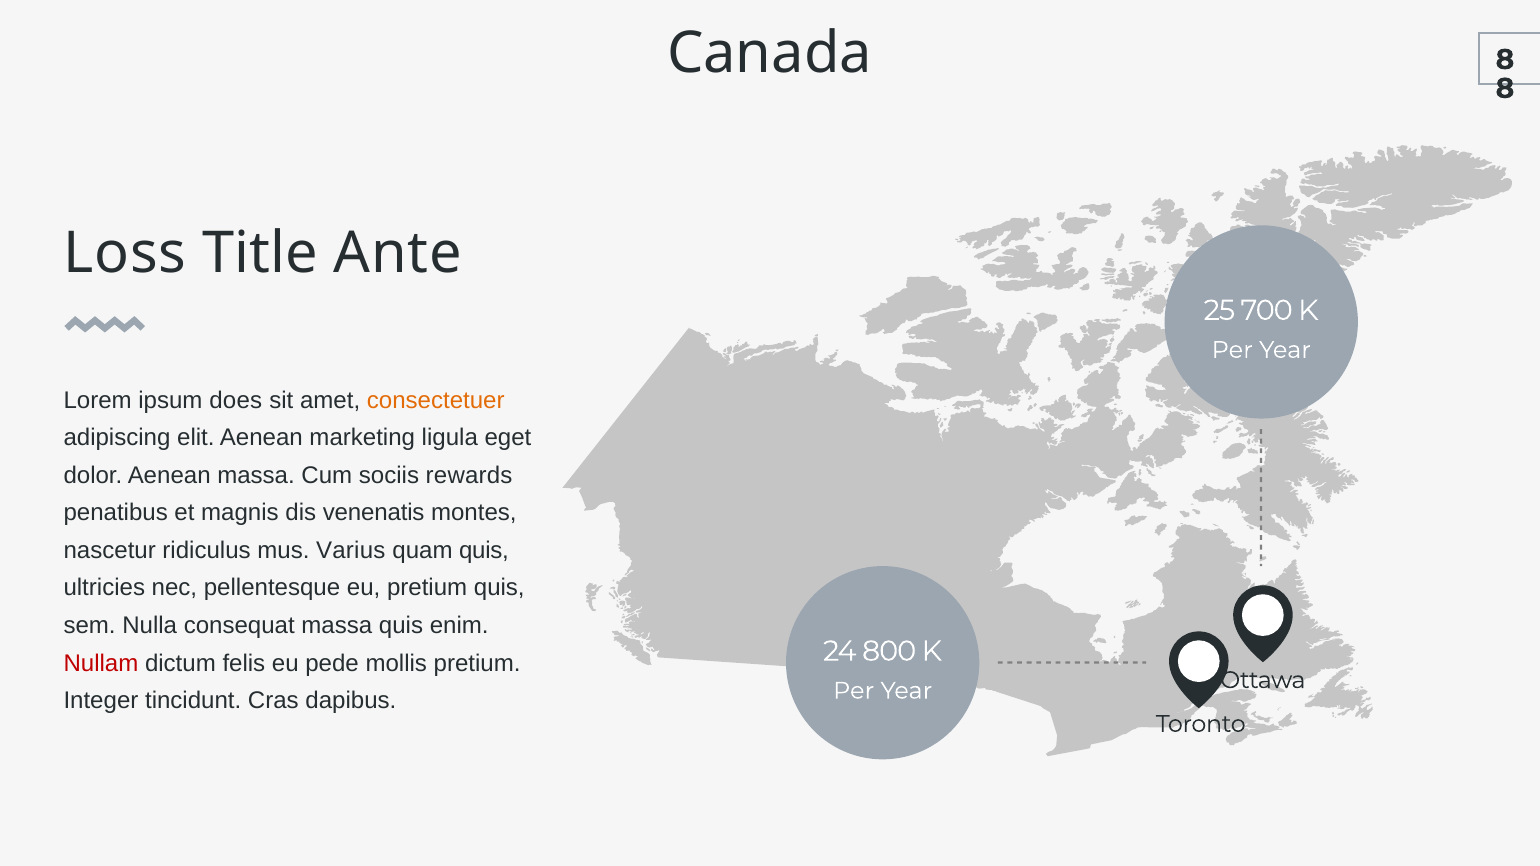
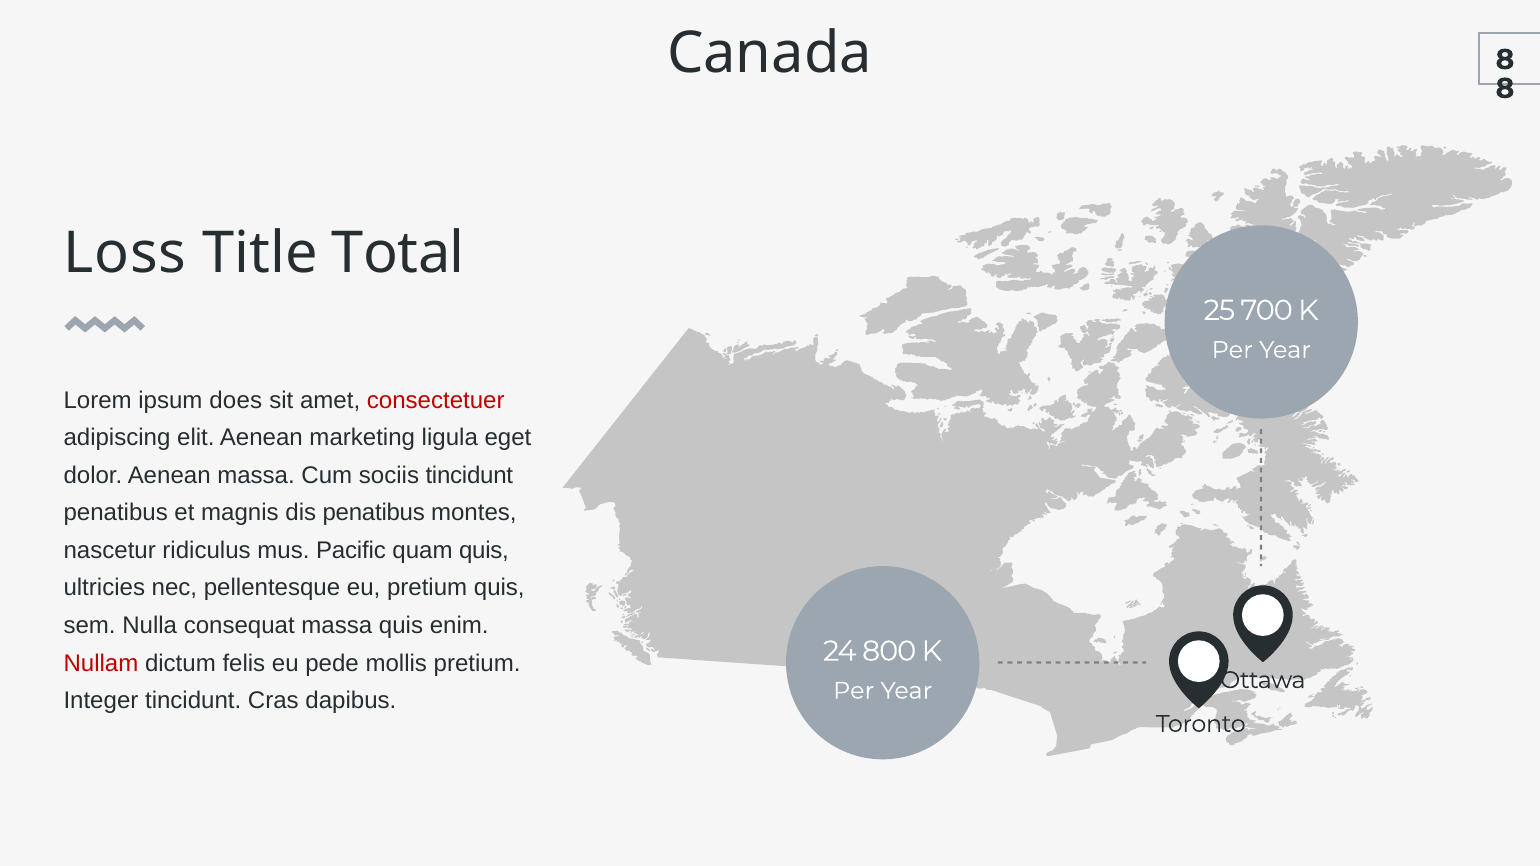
Ante: Ante -> Total
consectetuer colour: orange -> red
sociis rewards: rewards -> tincidunt
dis venenatis: venenatis -> penatibus
Varius: Varius -> Pacific
